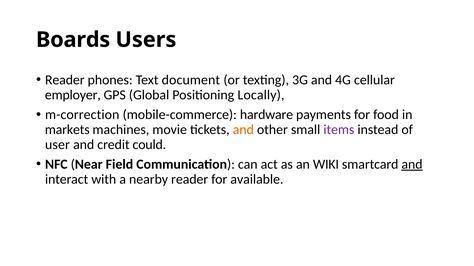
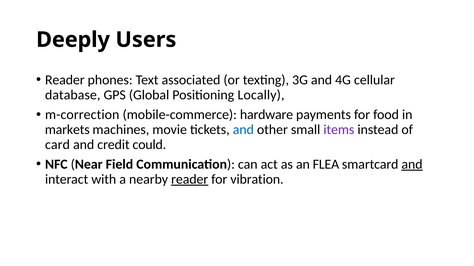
Boards: Boards -> Deeply
document: document -> associated
employer: employer -> database
and at (243, 130) colour: orange -> blue
user: user -> card
WIKI: WIKI -> FLEA
reader at (190, 180) underline: none -> present
available: available -> vibration
